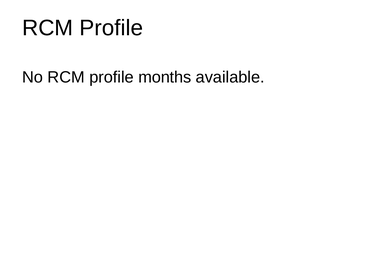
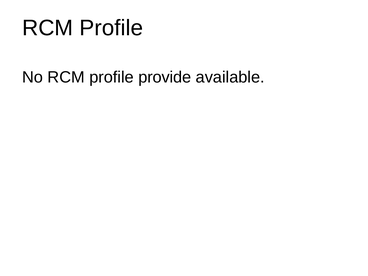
months: months -> provide
